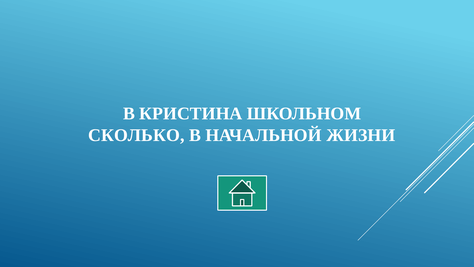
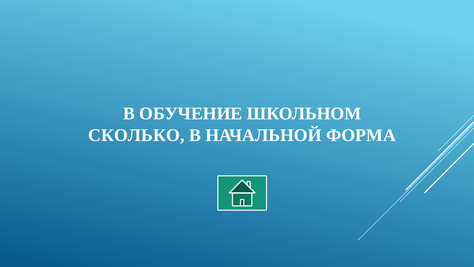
КРИСТИНА: КРИСТИНА -> ОБУЧЕНИЕ
ЖИЗНИ: ЖИЗНИ -> ФОРМА
